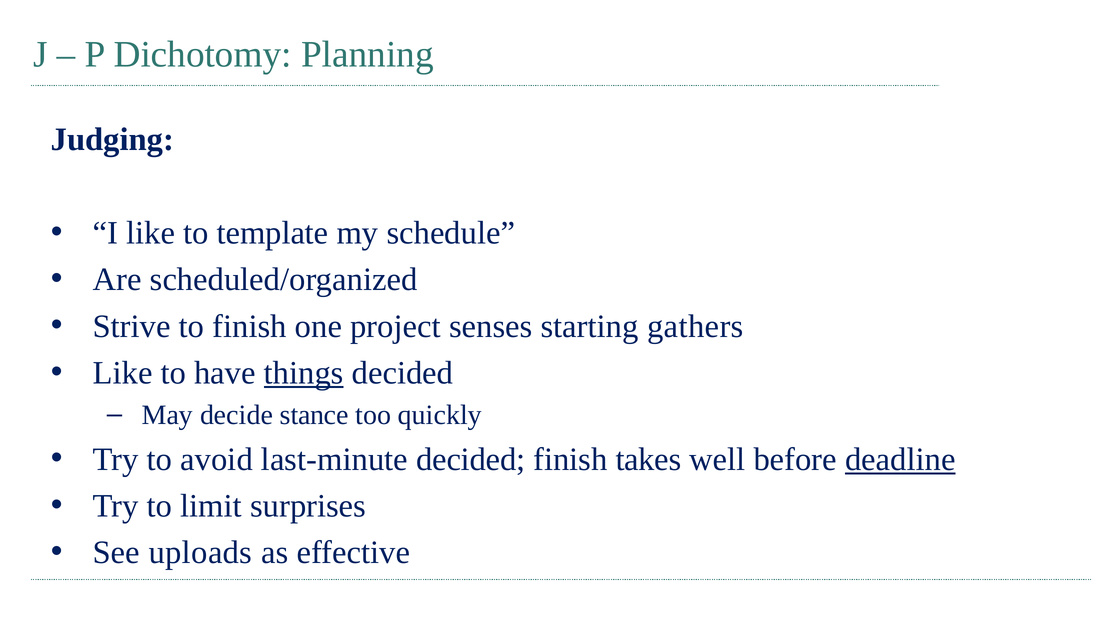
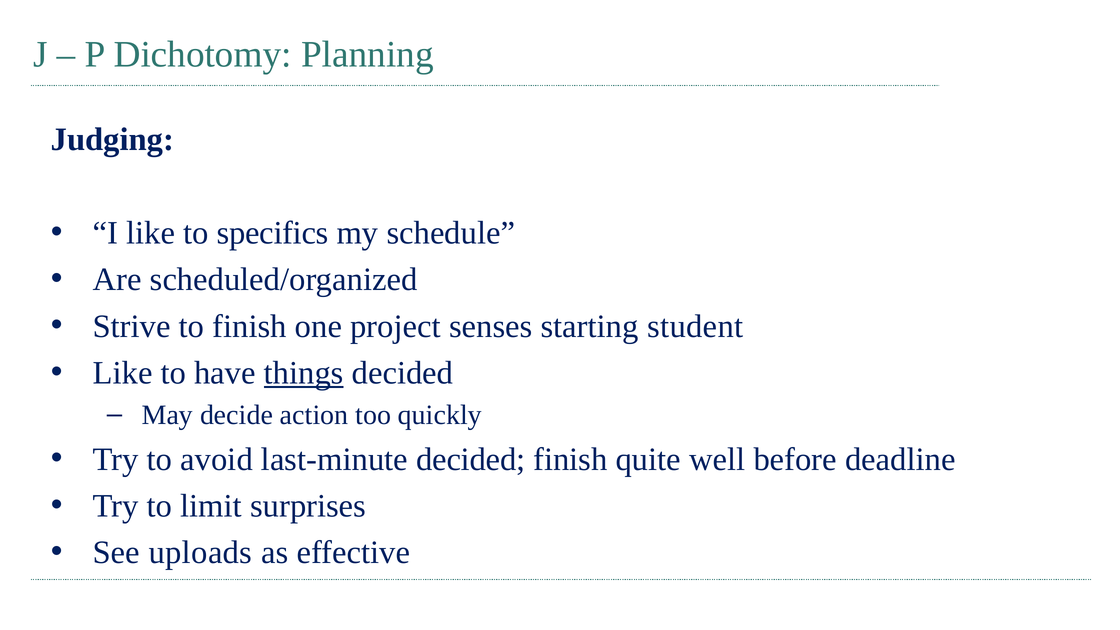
template: template -> specifics
gathers: gathers -> student
stance: stance -> action
takes: takes -> quite
deadline underline: present -> none
